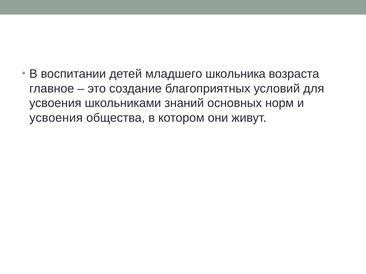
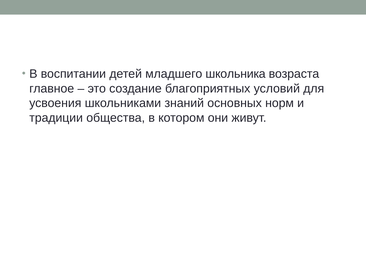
усвоения at (56, 118): усвоения -> традиции
